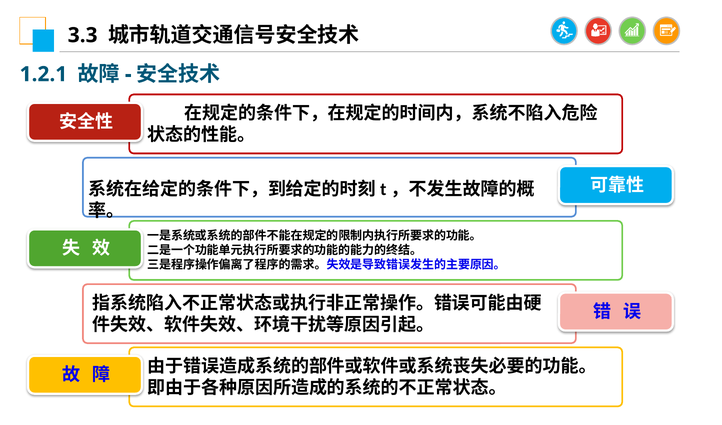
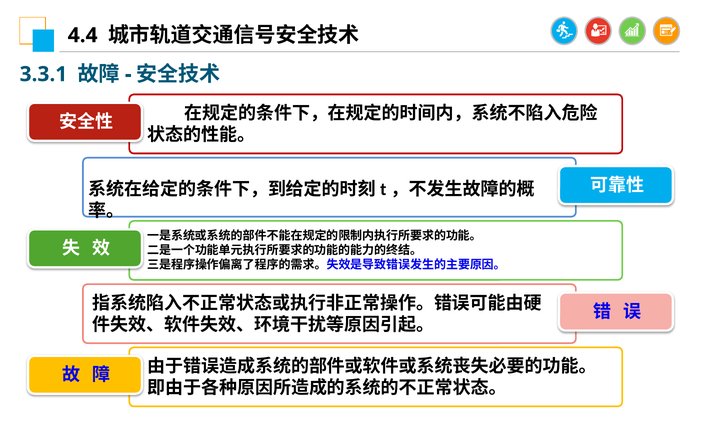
3.3: 3.3 -> 4.4
1.2.1: 1.2.1 -> 3.3.1
